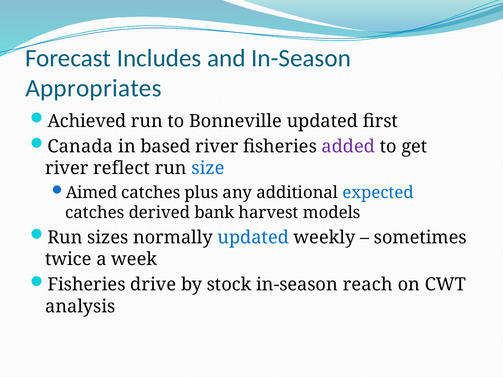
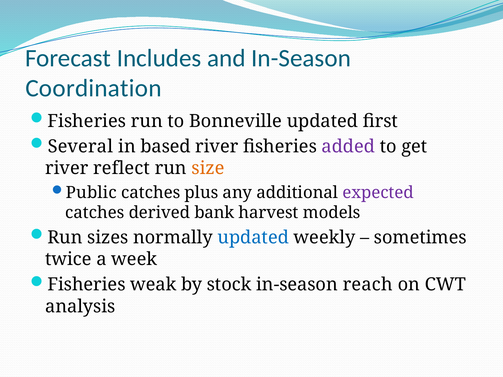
Appropriates: Appropriates -> Coordination
Achieved at (87, 121): Achieved -> Fisheries
Canada: Canada -> Several
size colour: blue -> orange
Aimed: Aimed -> Public
expected colour: blue -> purple
drive: drive -> weak
